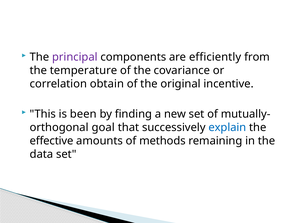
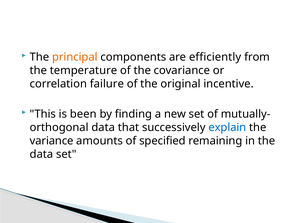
principal colour: purple -> orange
obtain: obtain -> failure
goal at (103, 128): goal -> data
effective: effective -> variance
methods: methods -> specified
